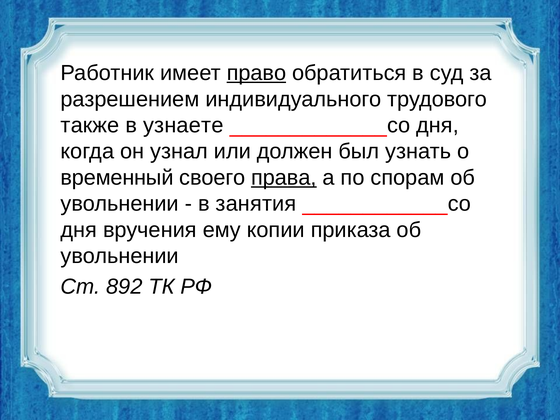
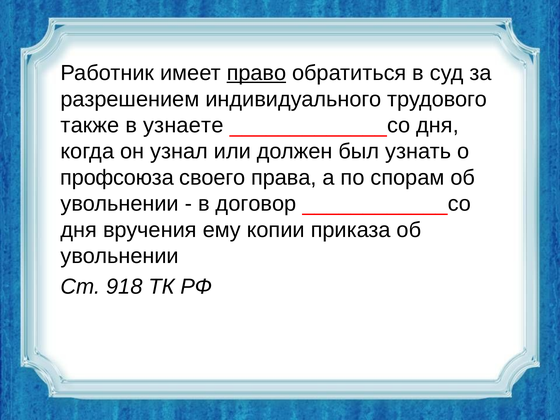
временный: временный -> профсоюза
права underline: present -> none
занятия: занятия -> договор
892: 892 -> 918
